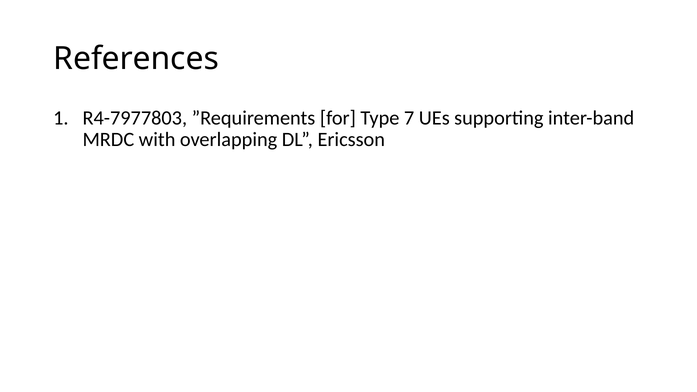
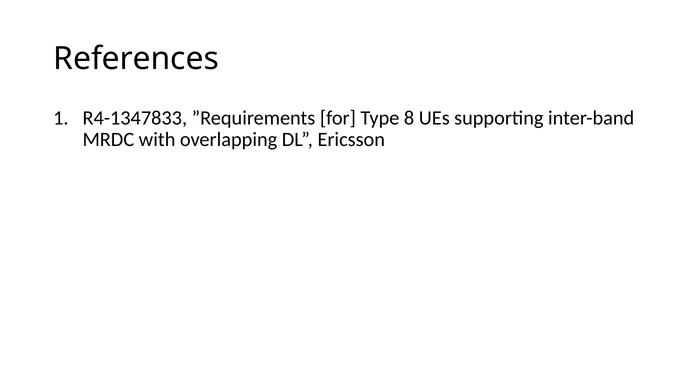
R4-7977803: R4-7977803 -> R4-1347833
7: 7 -> 8
